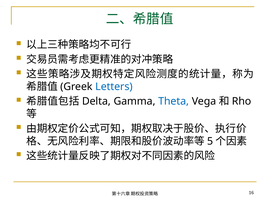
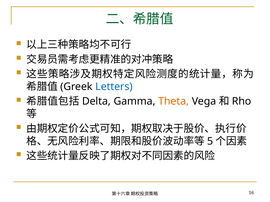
Theta colour: blue -> orange
